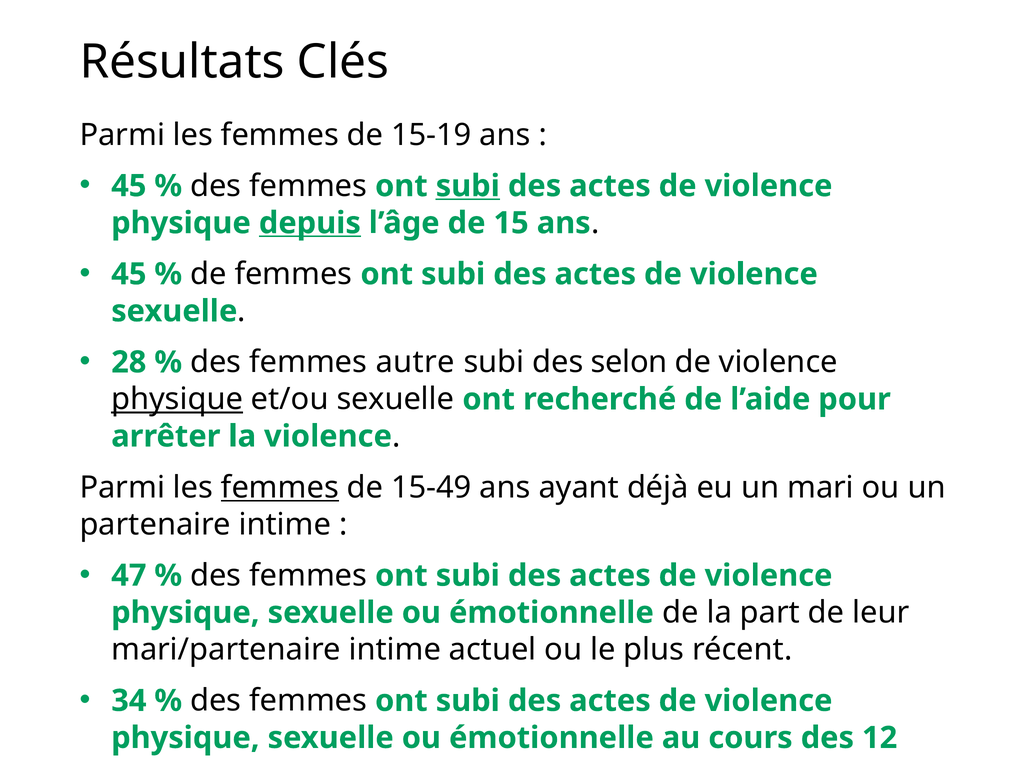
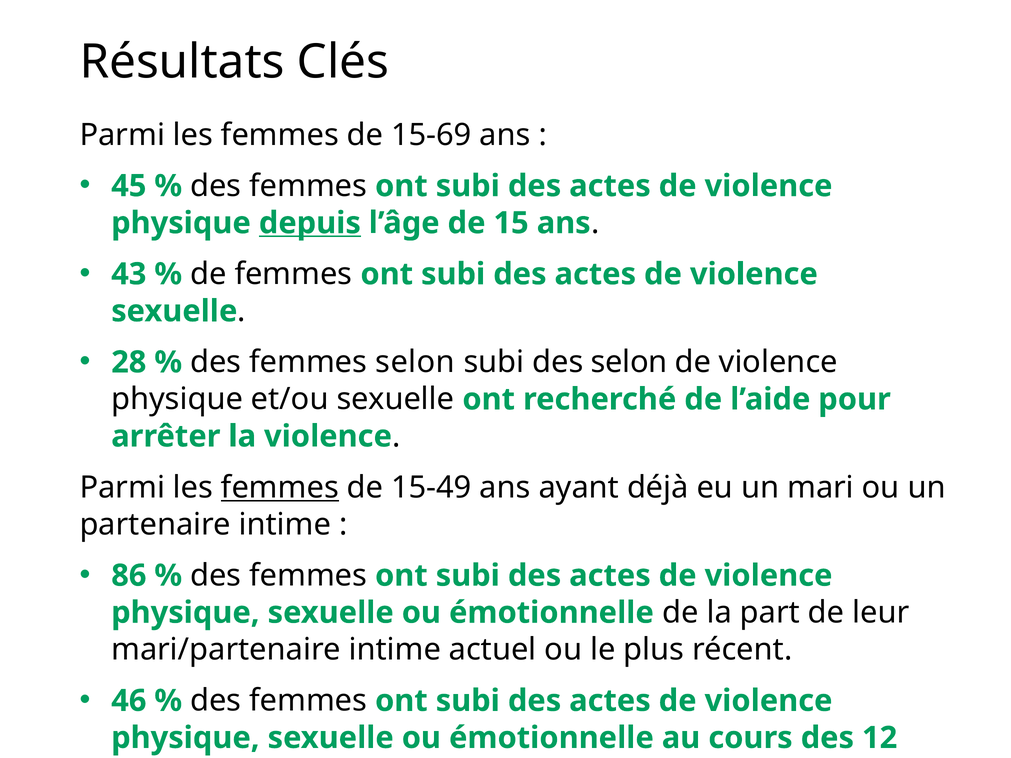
15-19: 15-19 -> 15-69
subi at (468, 186) underline: present -> none
45 at (129, 274): 45 -> 43
femmes autre: autre -> selon
physique at (177, 399) underline: present -> none
47: 47 -> 86
34: 34 -> 46
